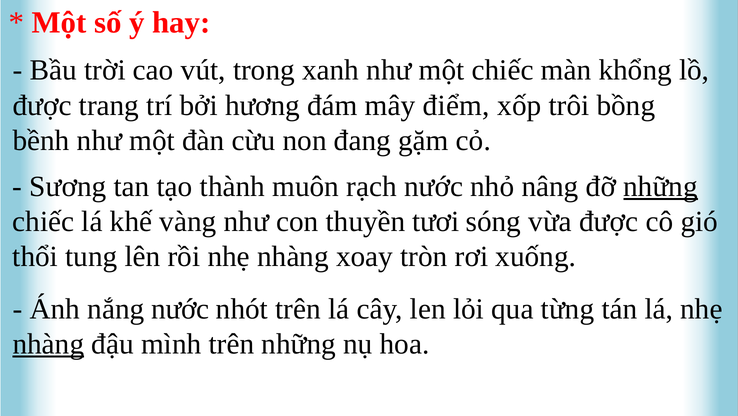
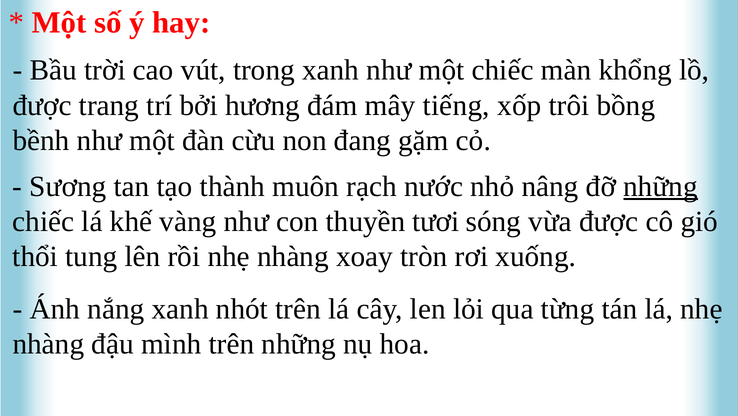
điểm: điểm -> tiếng
nắng nước: nước -> xanh
nhàng at (48, 344) underline: present -> none
